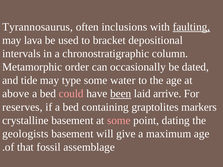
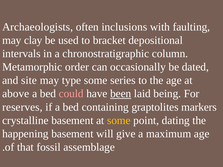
Tyrannosaurus: Tyrannosaurus -> Archaeologists
faulting underline: present -> none
lava: lava -> clay
tide: tide -> site
water: water -> series
arrive: arrive -> being
some at (119, 121) colour: pink -> yellow
geologists: geologists -> happening
